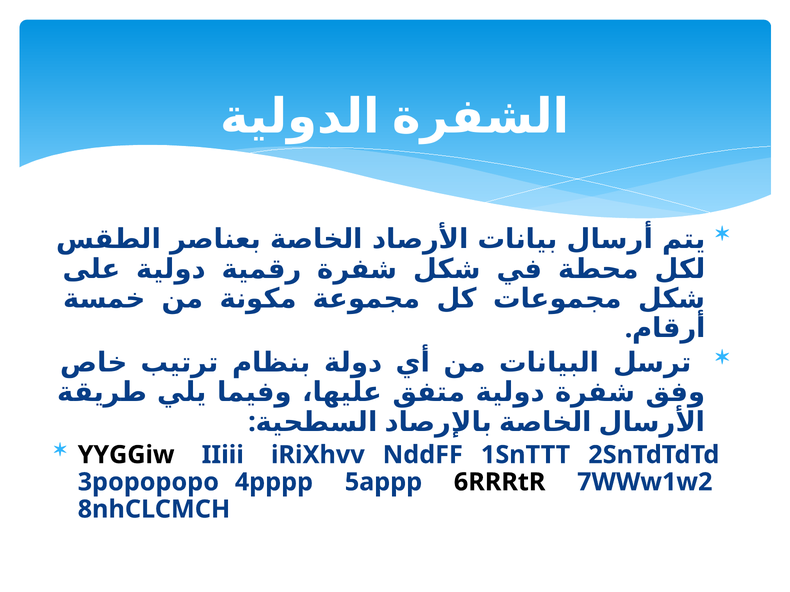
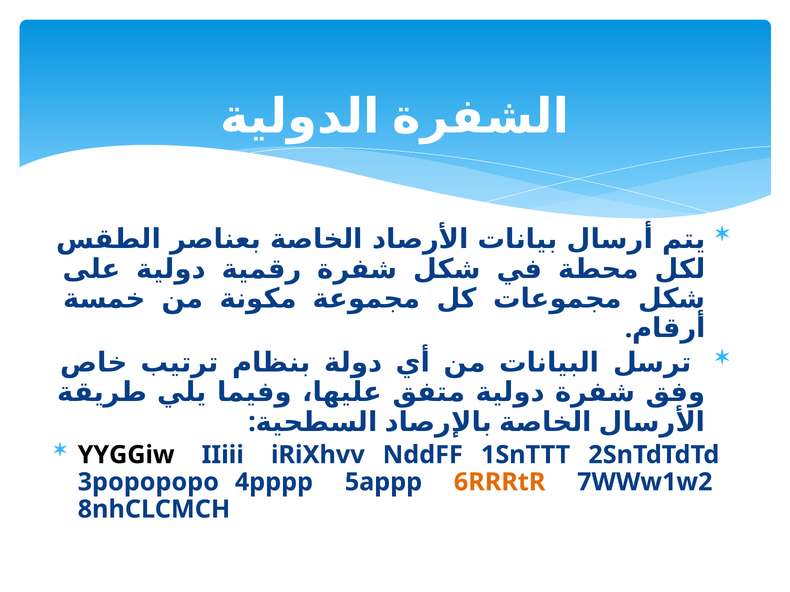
6RRRtR colour: black -> orange
